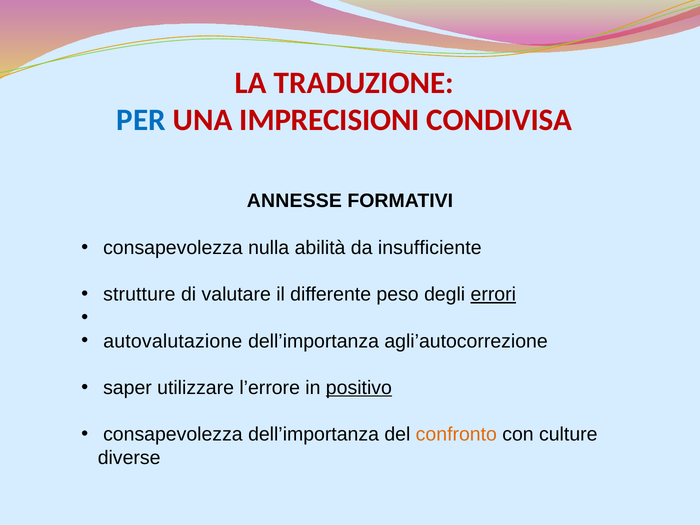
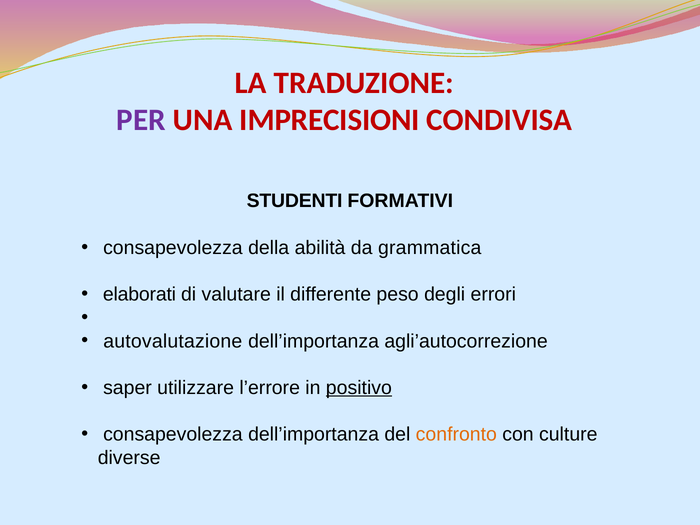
PER colour: blue -> purple
ANNESSE: ANNESSE -> STUDENTI
nulla: nulla -> della
insufficiente: insufficiente -> grammatica
strutture: strutture -> elaborati
errori underline: present -> none
